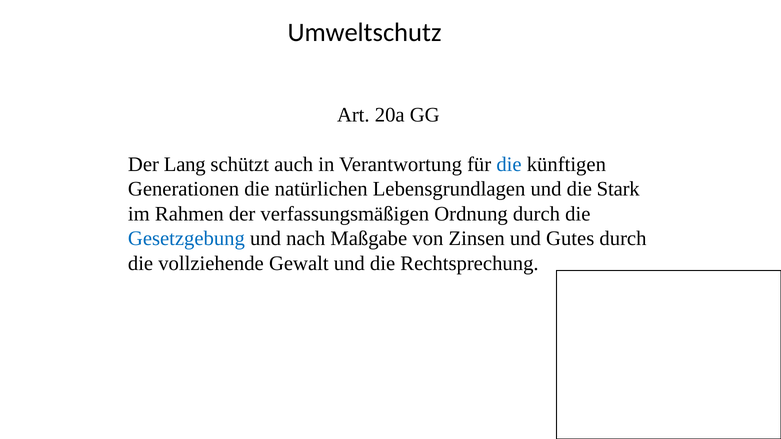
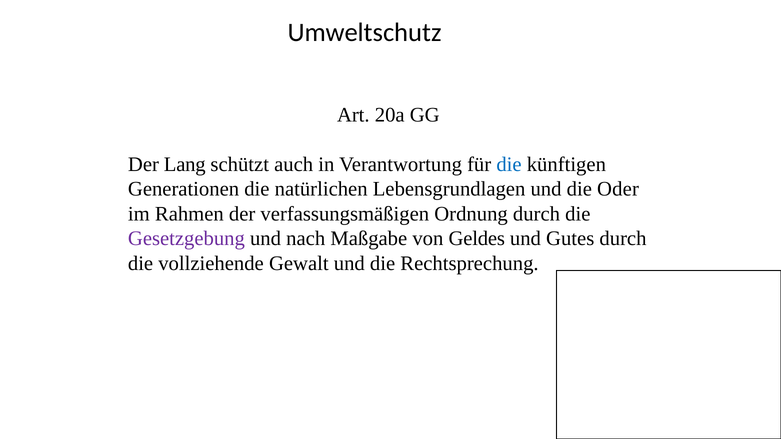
Stark: Stark -> Oder
Gesetzgebung colour: blue -> purple
Zinsen: Zinsen -> Geldes
